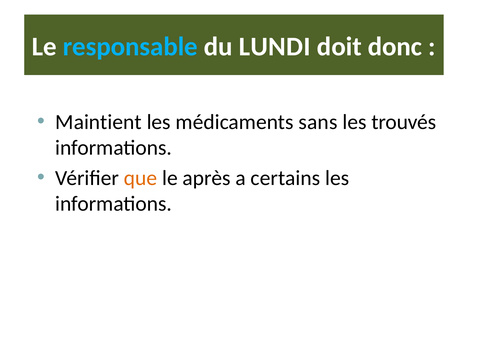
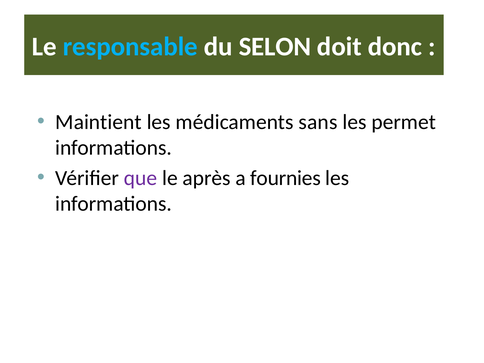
LUNDI: LUNDI -> SELON
trouvés: trouvés -> permet
que colour: orange -> purple
certains: certains -> fournies
